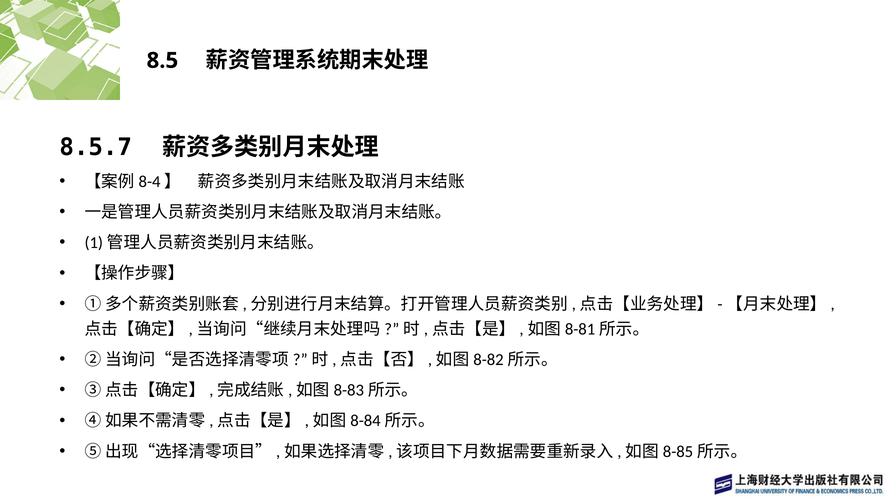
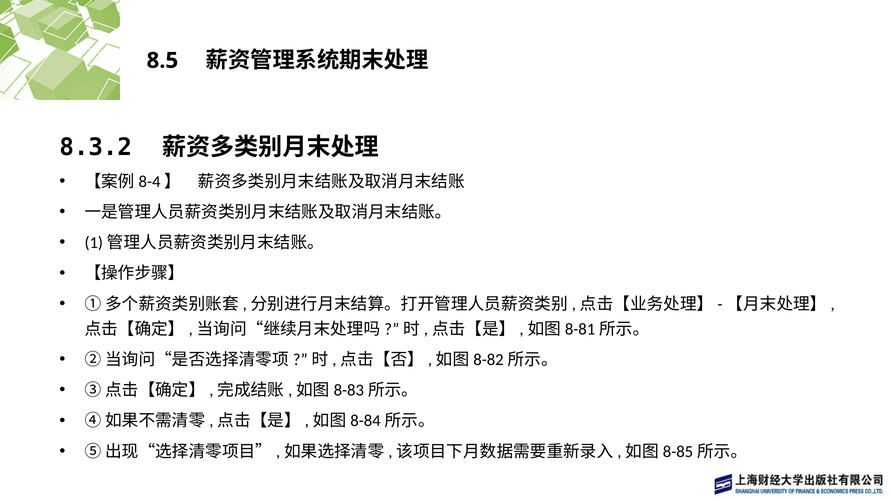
8.5.7: 8.5.7 -> 8.3.2
